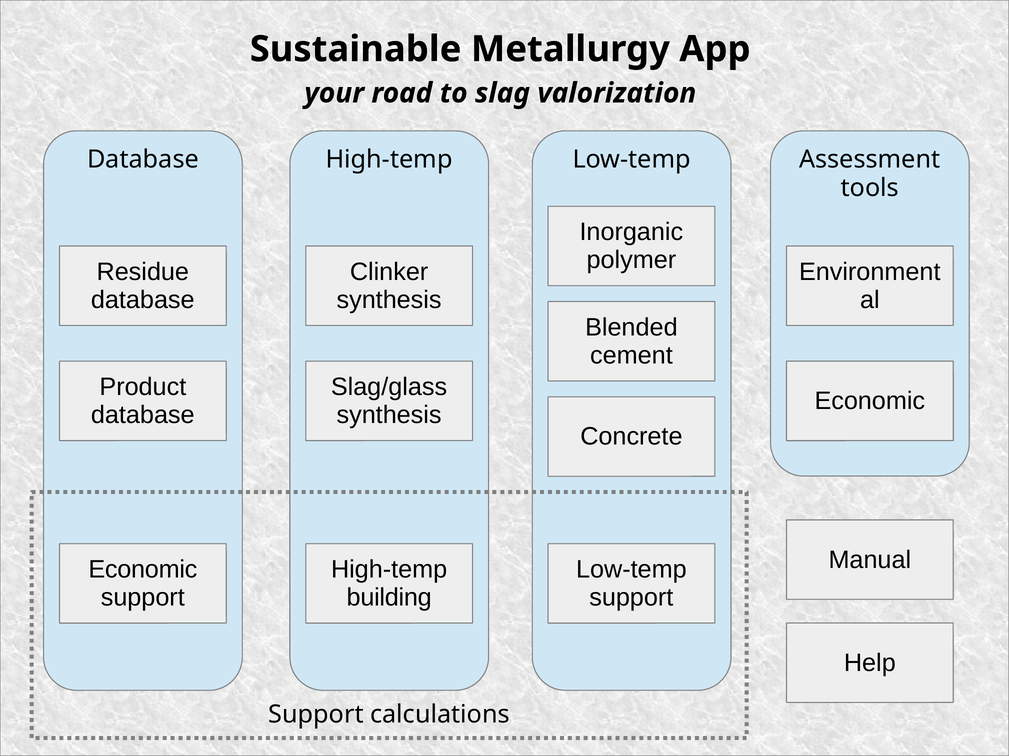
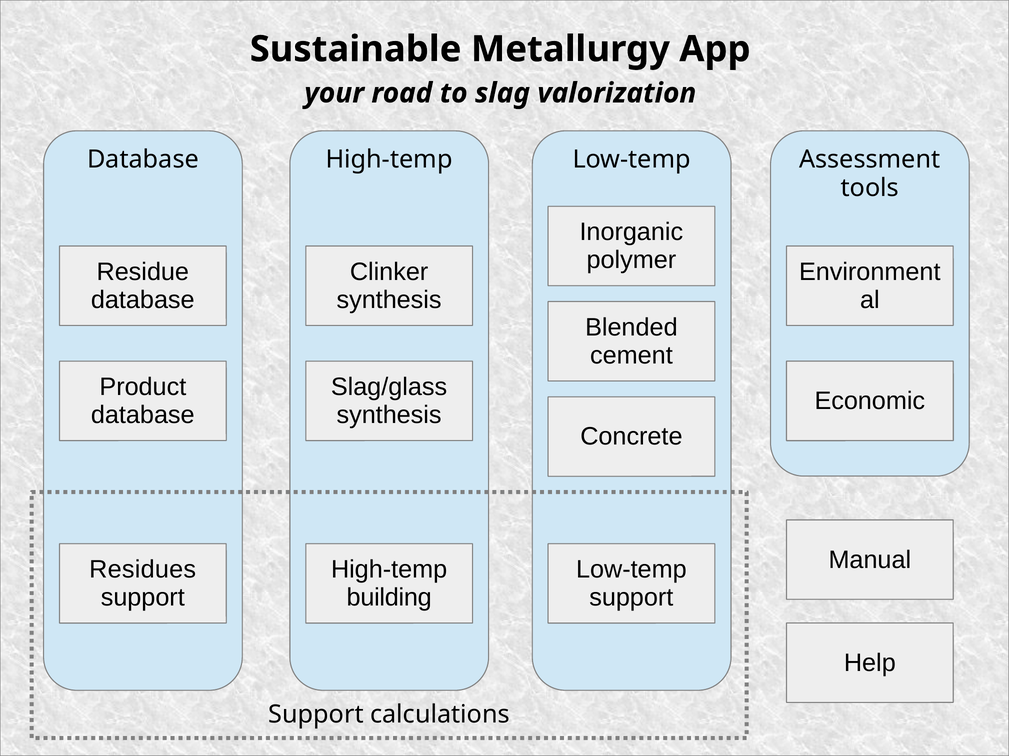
Economic at (143, 570): Economic -> Residues
